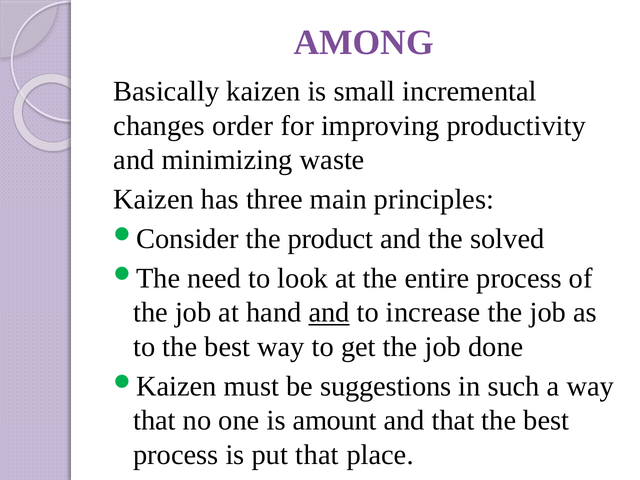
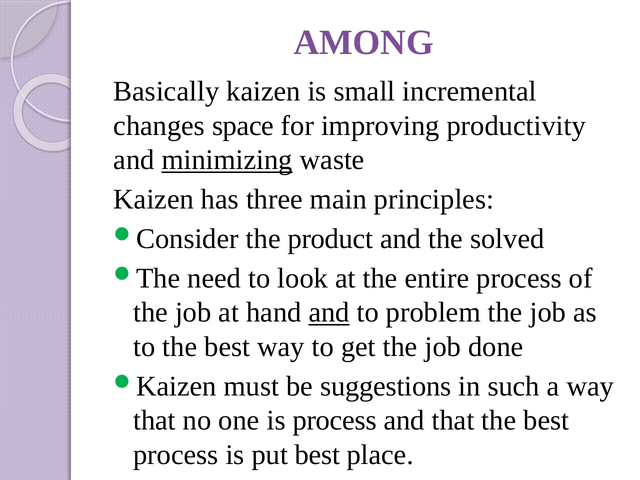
order: order -> space
minimizing underline: none -> present
increase: increase -> problem
is amount: amount -> process
put that: that -> best
